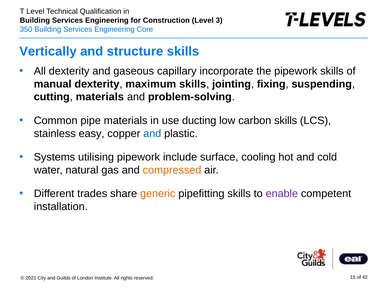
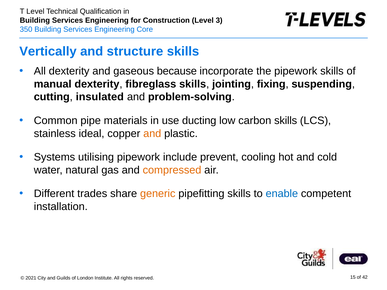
capillary: capillary -> because
maximum: maximum -> fibreglass
cutting materials: materials -> insulated
easy: easy -> ideal
and at (152, 134) colour: blue -> orange
surface: surface -> prevent
enable colour: purple -> blue
